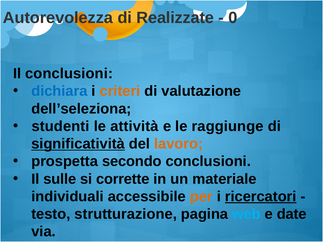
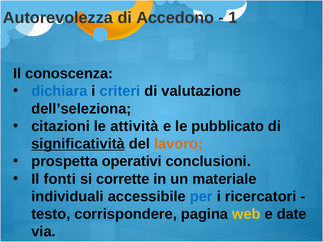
Realizzate: Realizzate -> Accedono
0: 0 -> 1
Il conclusioni: conclusioni -> conoscenza
criteri colour: orange -> blue
studenti: studenti -> citazioni
raggiunge: raggiunge -> pubblicato
secondo: secondo -> operativi
sulle: sulle -> fonti
per colour: orange -> blue
ricercatori underline: present -> none
strutturazione: strutturazione -> corrispondere
web colour: light blue -> yellow
